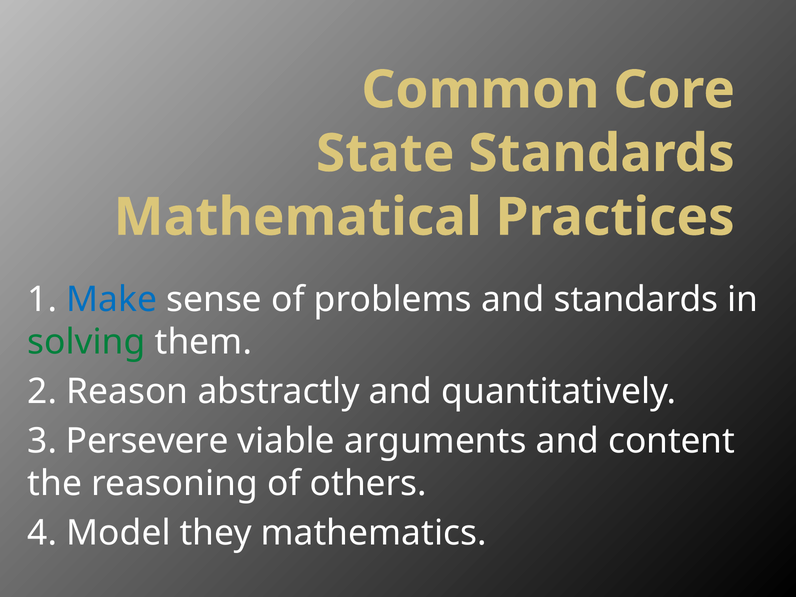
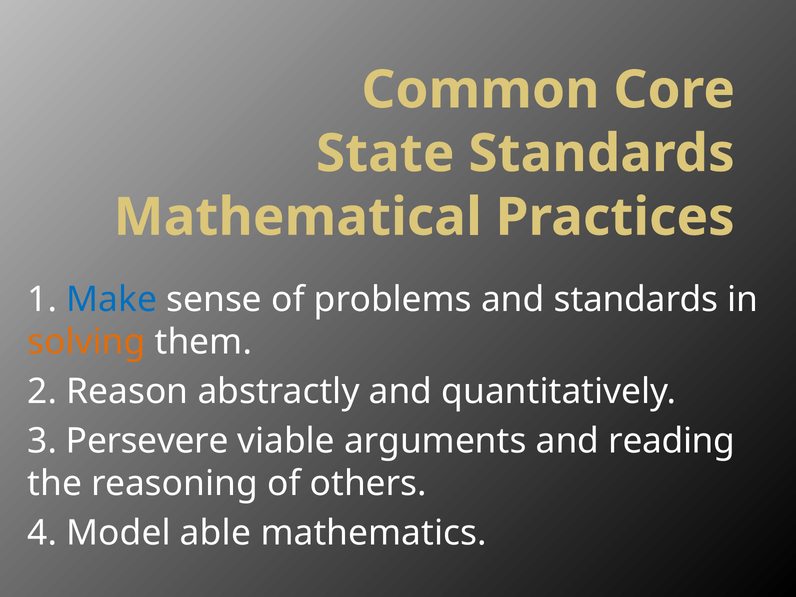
solving colour: green -> orange
content: content -> reading
they: they -> able
